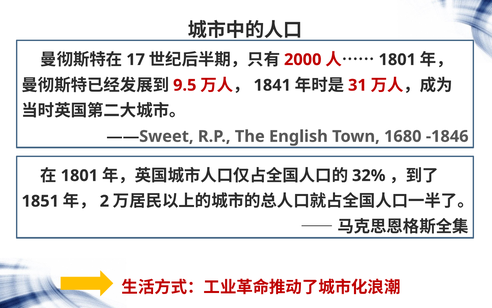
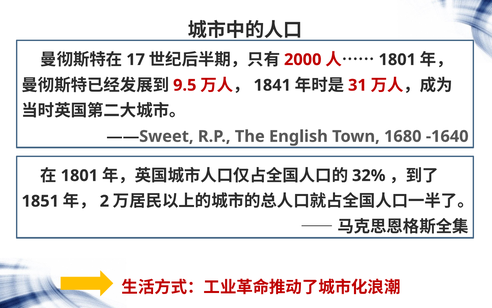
-1846: -1846 -> -1640
